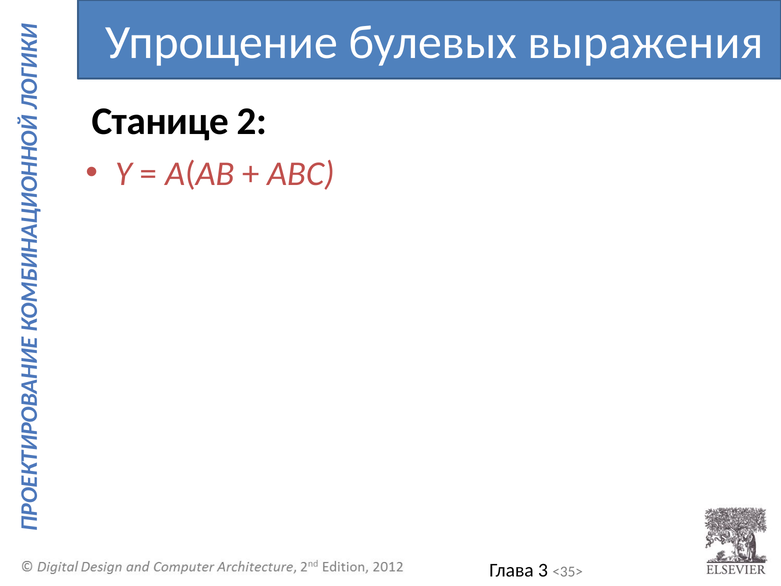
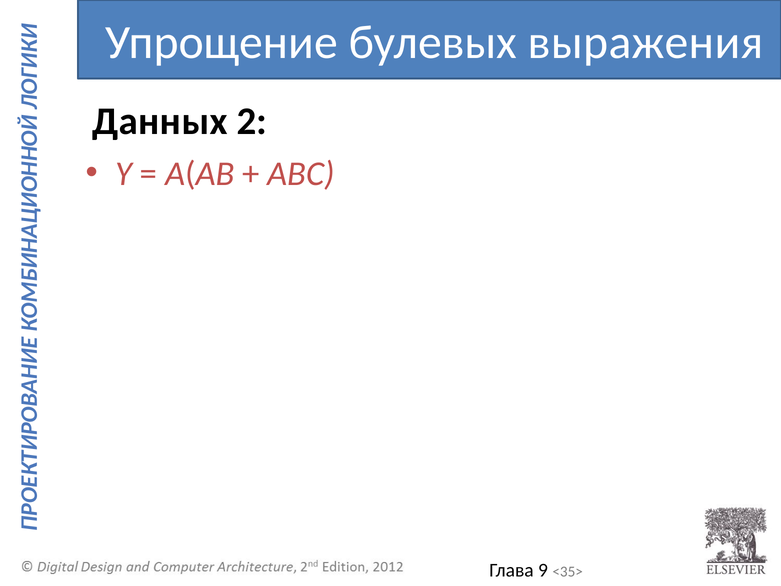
Станице: Станице -> Данных
3: 3 -> 9
